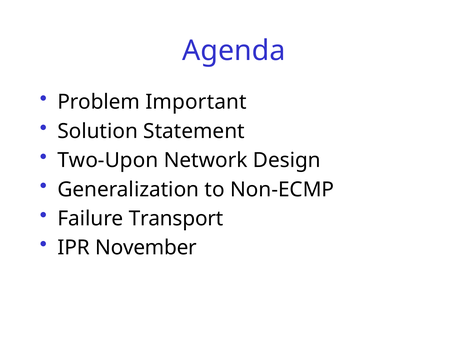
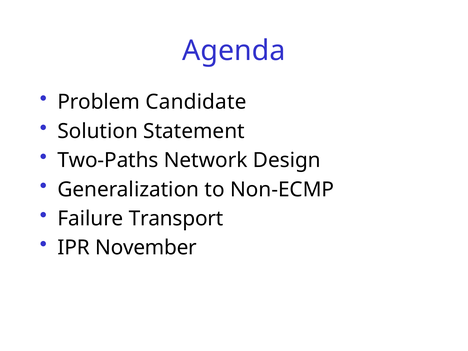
Important: Important -> Candidate
Two-Upon: Two-Upon -> Two-Paths
